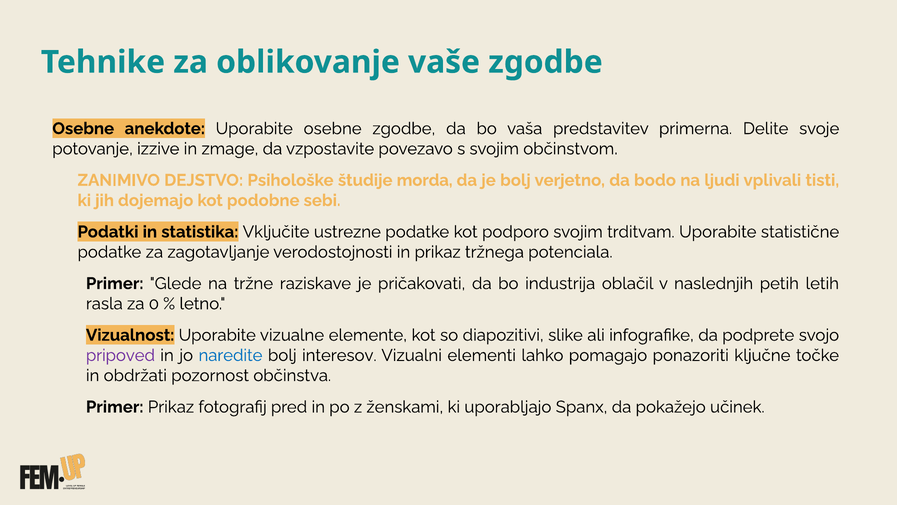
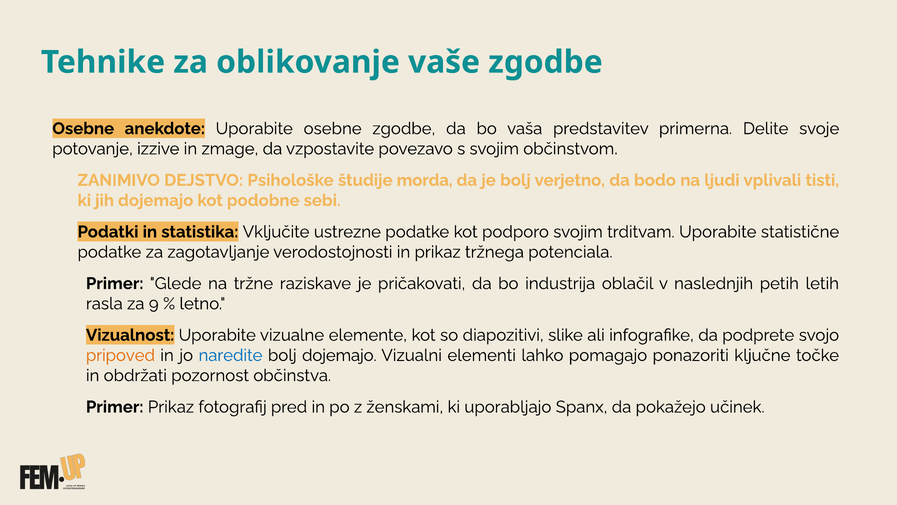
0: 0 -> 9
pripoved colour: purple -> orange
bolj interesov: interesov -> dojemajo
